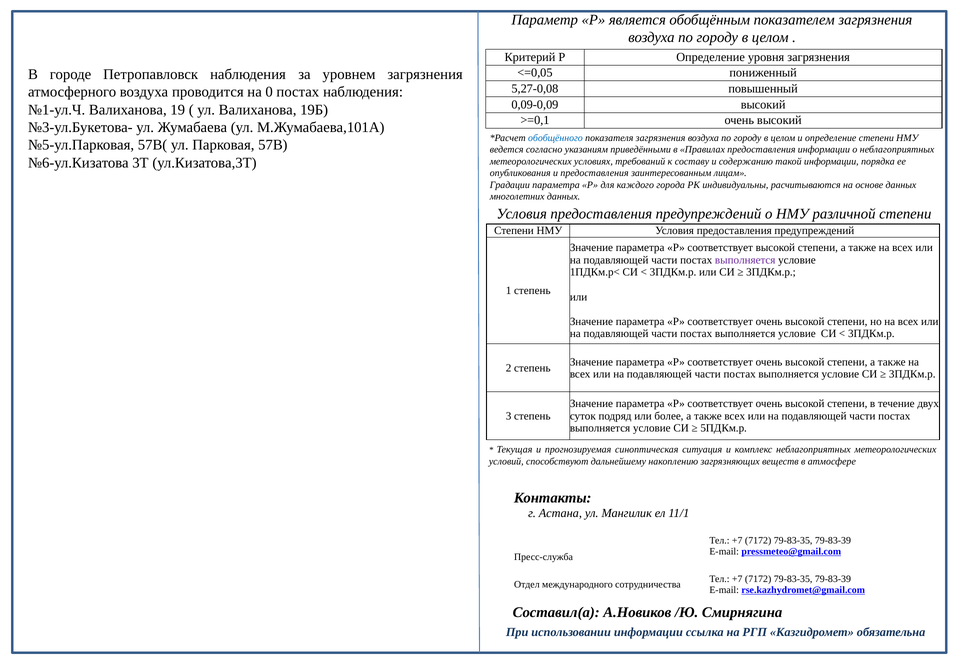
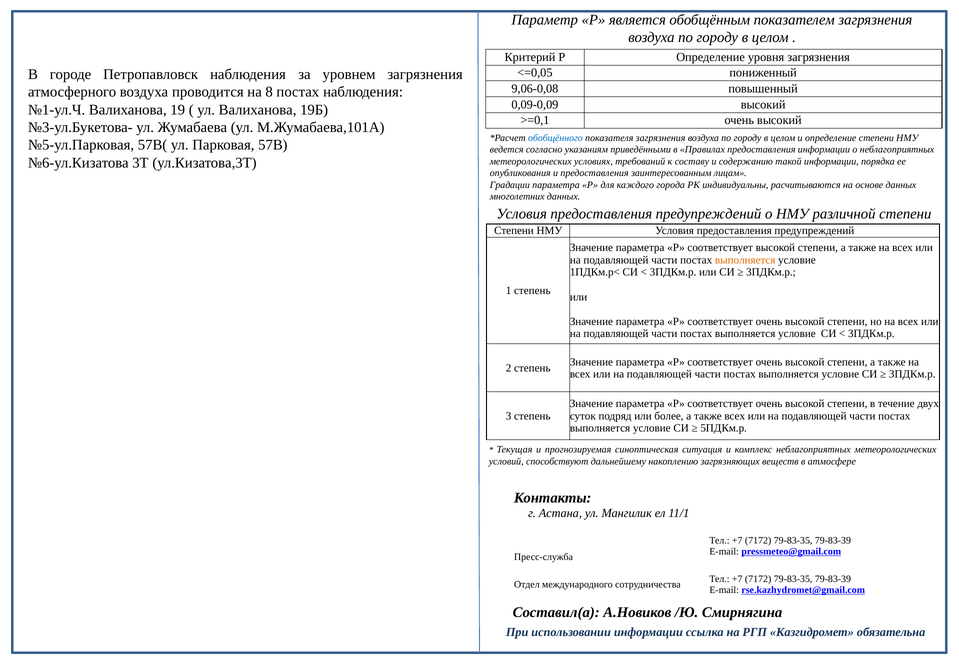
5,27-0,08: 5,27-0,08 -> 9,06-0,08
0: 0 -> 8
выполняется at (745, 260) colour: purple -> orange
